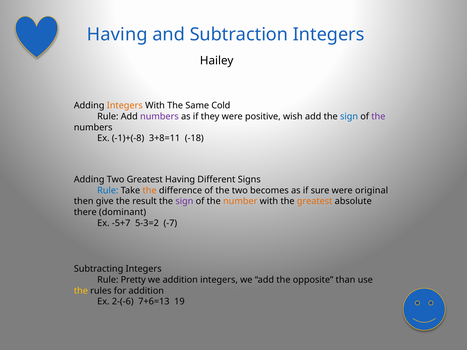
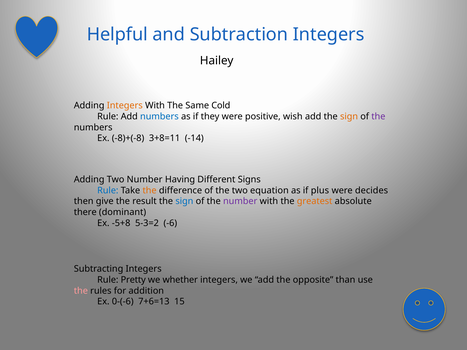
Having at (117, 34): Having -> Helpful
numbers at (159, 117) colour: purple -> blue
sign at (349, 117) colour: blue -> orange
-1)+(-8: -1)+(-8 -> -8)+(-8
-18: -18 -> -14
Two Greatest: Greatest -> Number
becomes: becomes -> equation
sure: sure -> plus
original: original -> decides
sign at (184, 201) colour: purple -> blue
number at (240, 201) colour: orange -> purple
-5+7: -5+7 -> -5+8
-7: -7 -> -6
we addition: addition -> whether
the at (81, 291) colour: yellow -> pink
2-(-6: 2-(-6 -> 0-(-6
19: 19 -> 15
